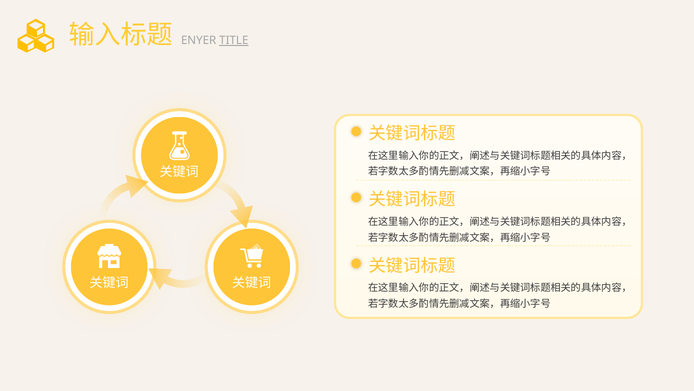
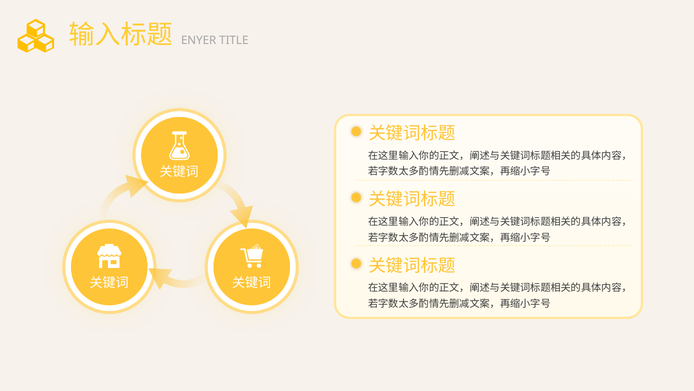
TITLE underline: present -> none
